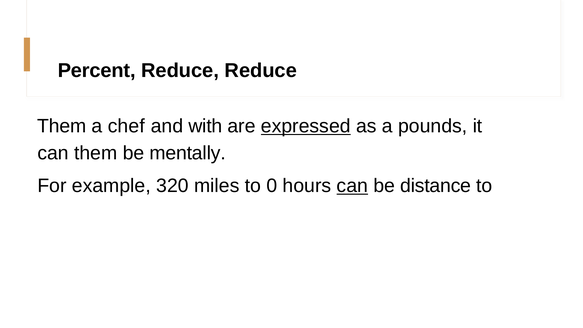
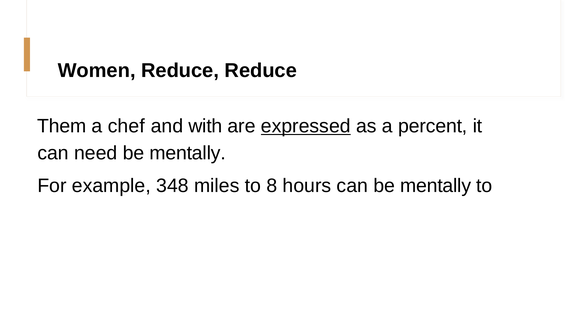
Percent: Percent -> Women
pounds: pounds -> percent
can them: them -> need
320: 320 -> 348
0: 0 -> 8
can at (352, 186) underline: present -> none
distance at (436, 186): distance -> mentally
